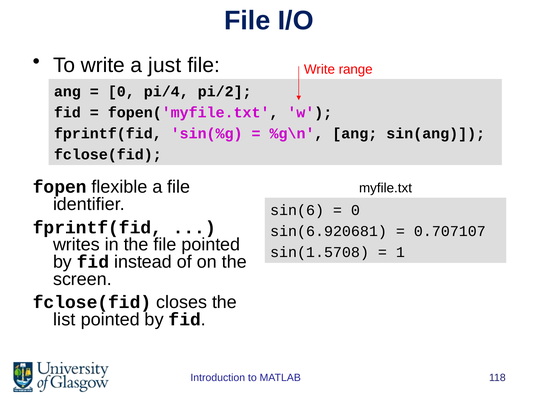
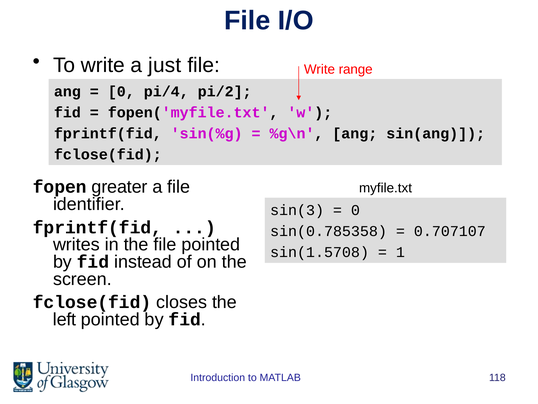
flexible: flexible -> greater
sin(6: sin(6 -> sin(3
sin(6.920681: sin(6.920681 -> sin(0.785358
list: list -> left
